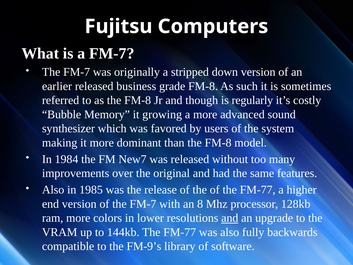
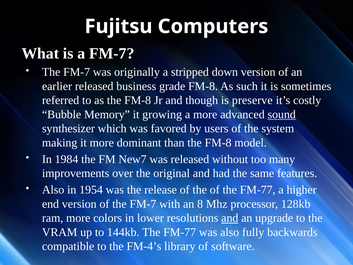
regularly: regularly -> preserve
sound underline: none -> present
1985: 1985 -> 1954
FM-9’s: FM-9’s -> FM-4’s
